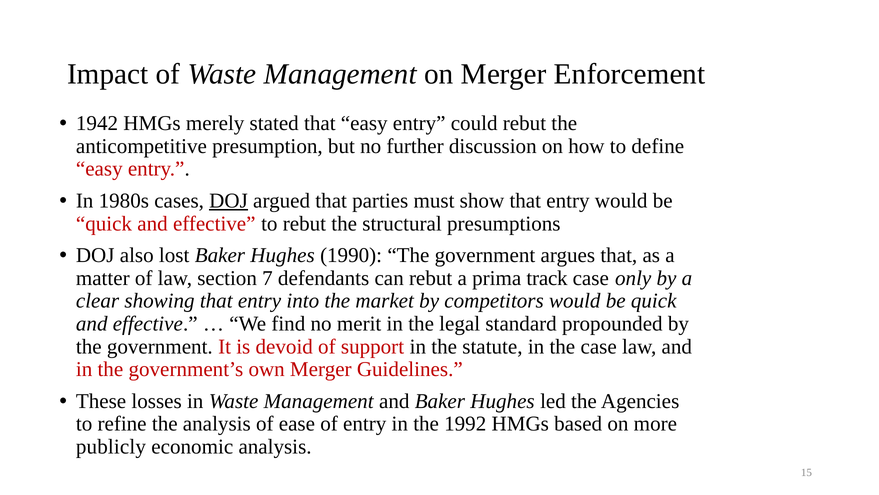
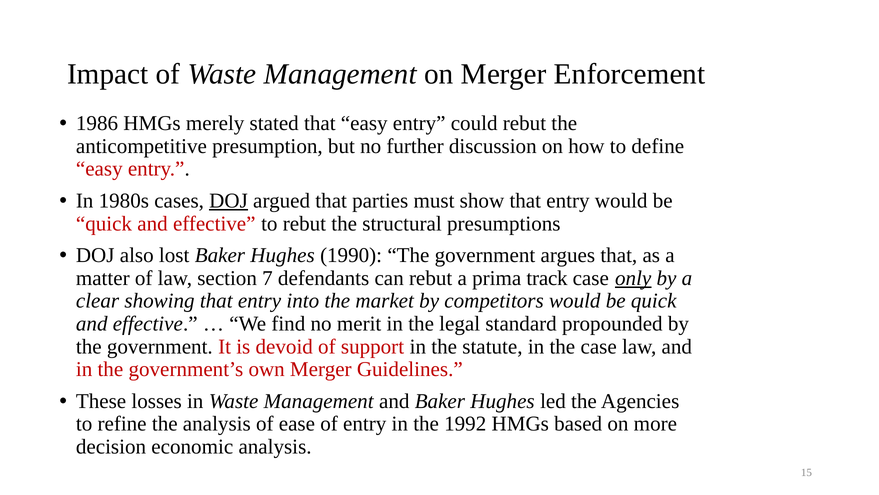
1942: 1942 -> 1986
only underline: none -> present
publicly: publicly -> decision
